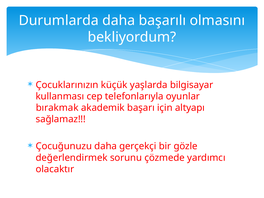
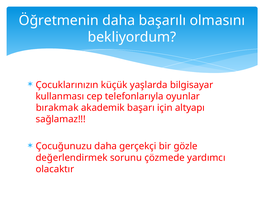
Durumlarda: Durumlarda -> Öğretmenin
